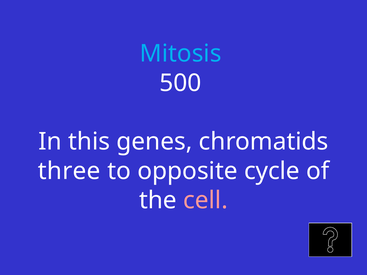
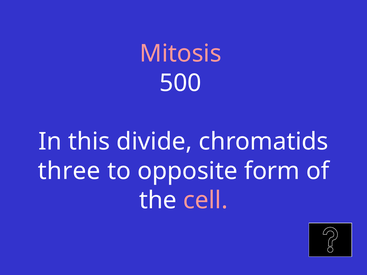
Mitosis colour: light blue -> pink
genes: genes -> divide
cycle: cycle -> form
